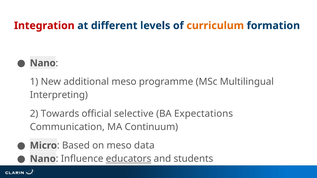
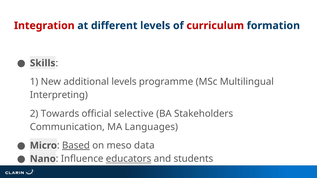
curriculum colour: orange -> red
Nano at (43, 63): Nano -> Skills
additional meso: meso -> levels
Expectations: Expectations -> Stakeholders
Continuum: Continuum -> Languages
Based underline: none -> present
